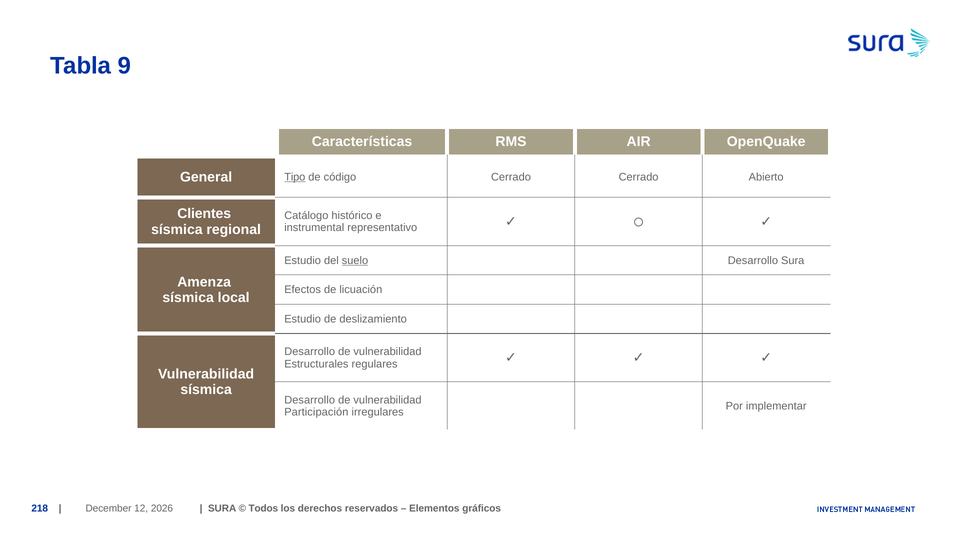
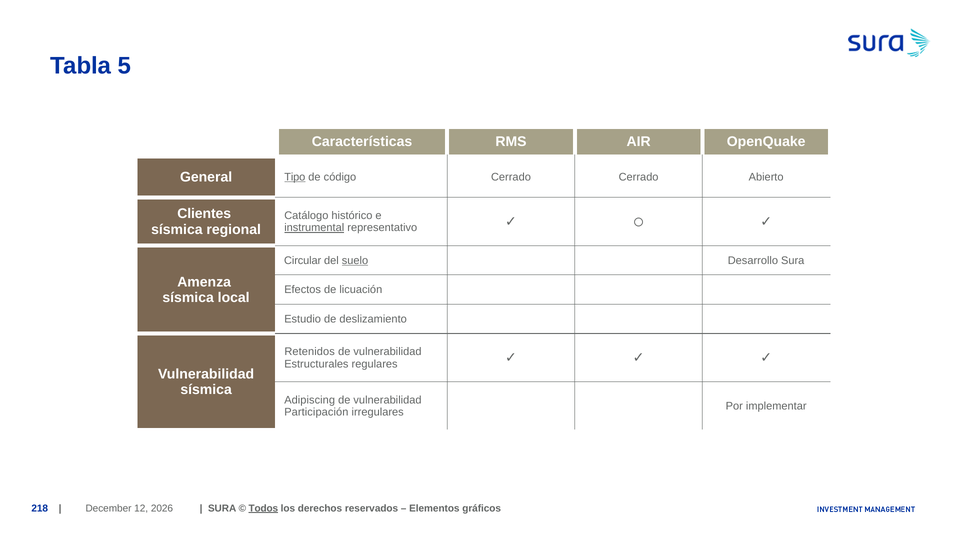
9: 9 -> 5
instrumental underline: none -> present
Estudio at (303, 261): Estudio -> Circular
Desarrollo at (310, 352): Desarrollo -> Retenidos
Desarrollo at (310, 400): Desarrollo -> Adipiscing
Todos underline: none -> present
